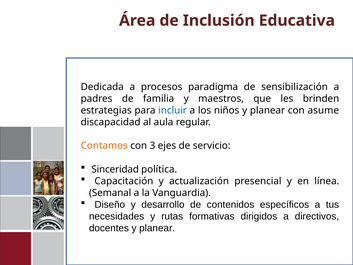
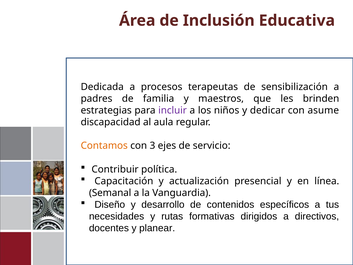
paradigma: paradigma -> terapeutas
incluir colour: blue -> purple
niños y planear: planear -> dedicar
Sinceridad: Sinceridad -> Contribuir
